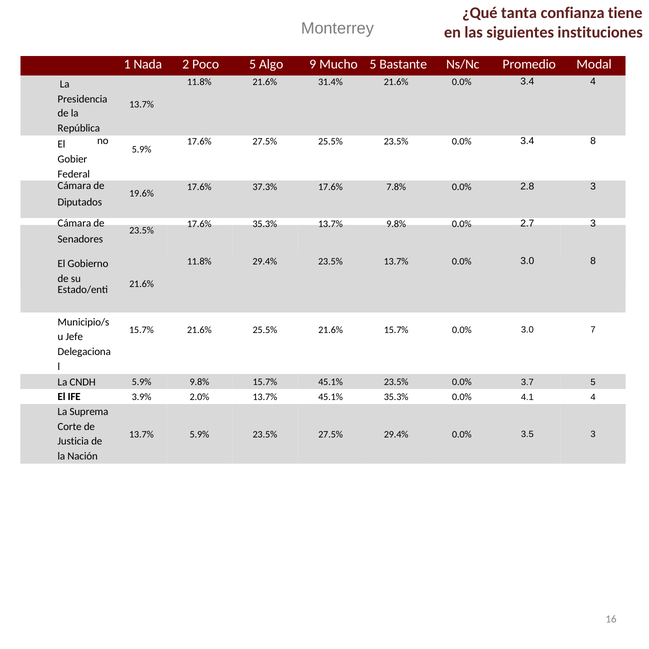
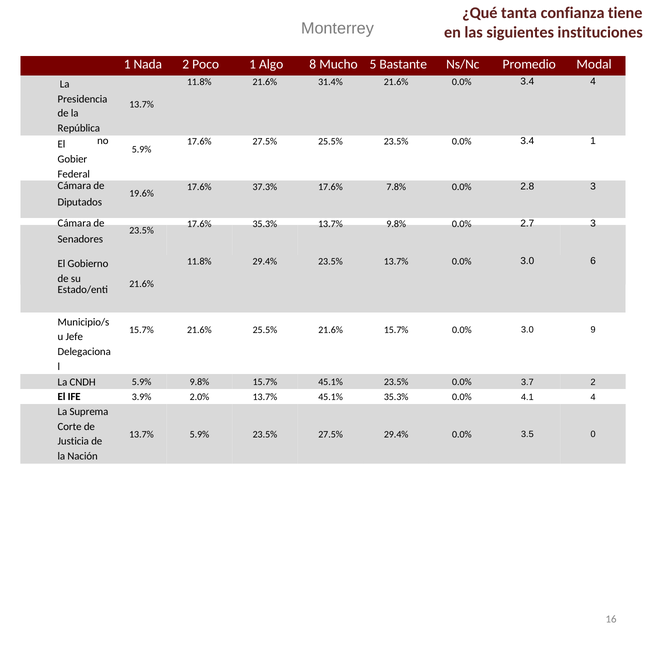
Poco 5: 5 -> 1
9: 9 -> 8
3.4 8: 8 -> 1
3.0 8: 8 -> 6
7: 7 -> 9
3.7 5: 5 -> 2
3.5 3: 3 -> 0
